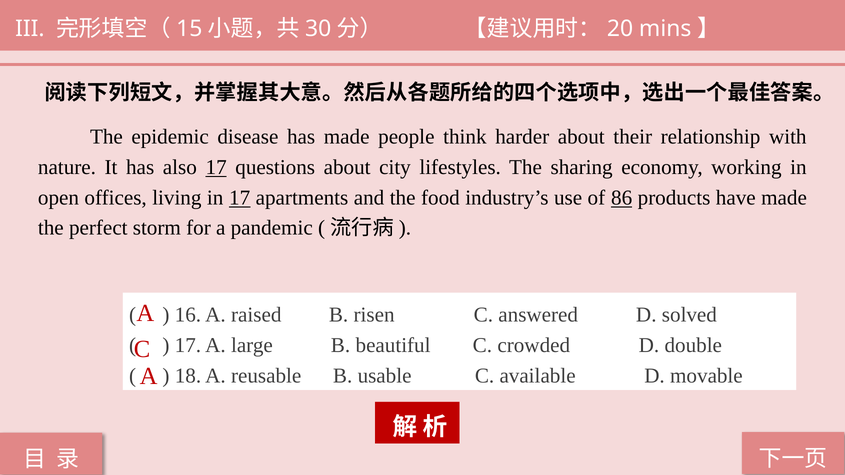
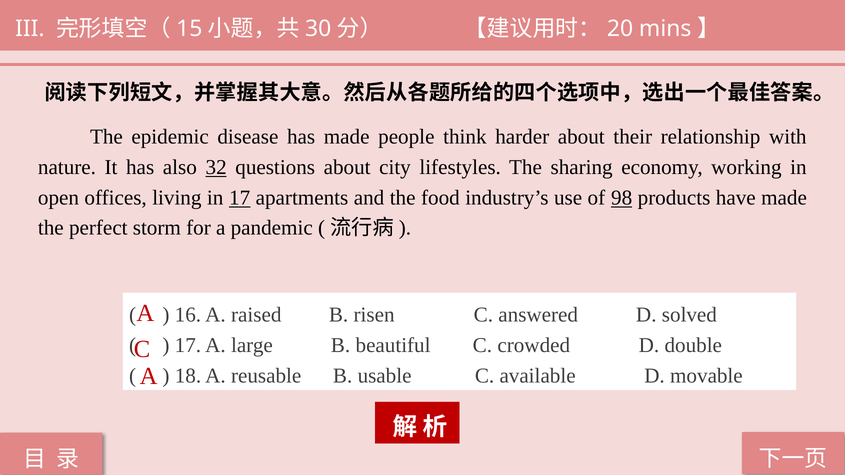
also 17: 17 -> 32
86: 86 -> 98
